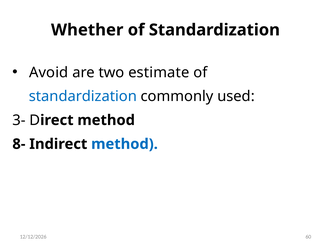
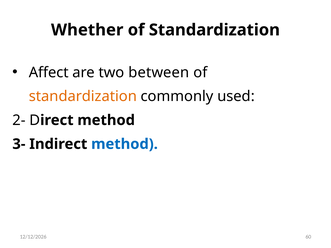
Avoid: Avoid -> Affect
estimate: estimate -> between
standardization at (83, 96) colour: blue -> orange
3-: 3- -> 2-
8-: 8- -> 3-
